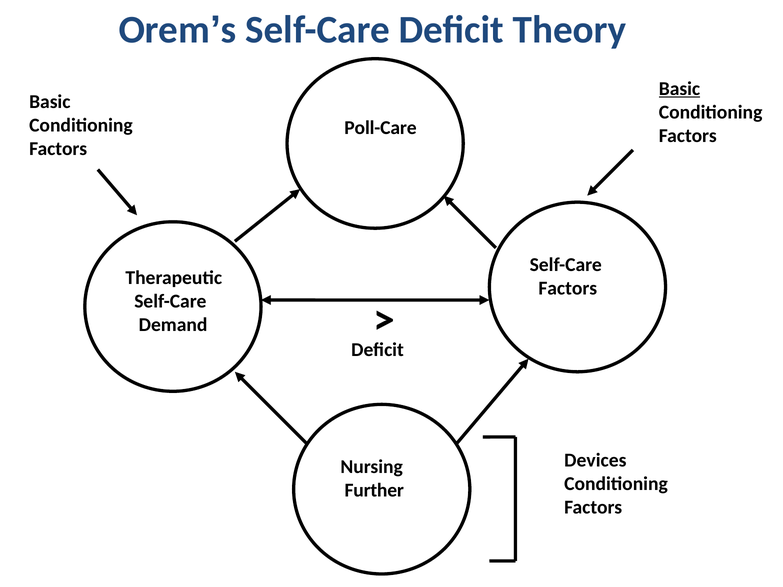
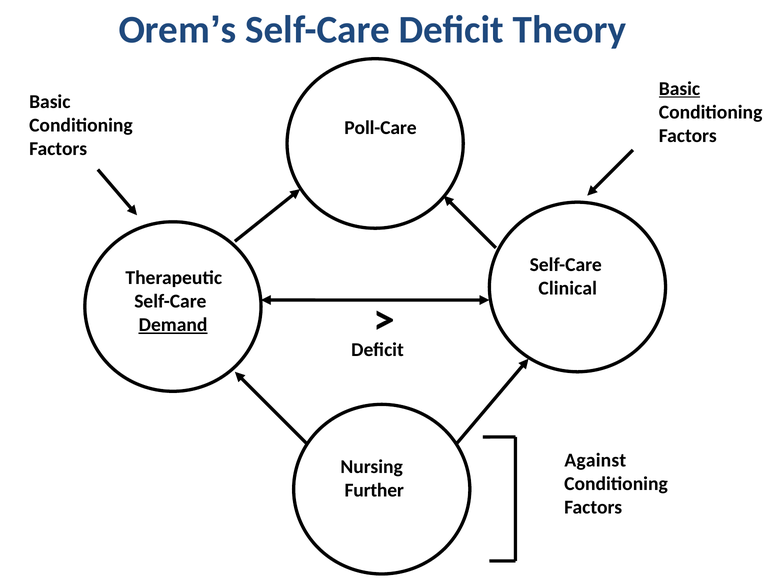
Factors at (568, 288): Factors -> Clinical
Demand underline: none -> present
Devices: Devices -> Against
